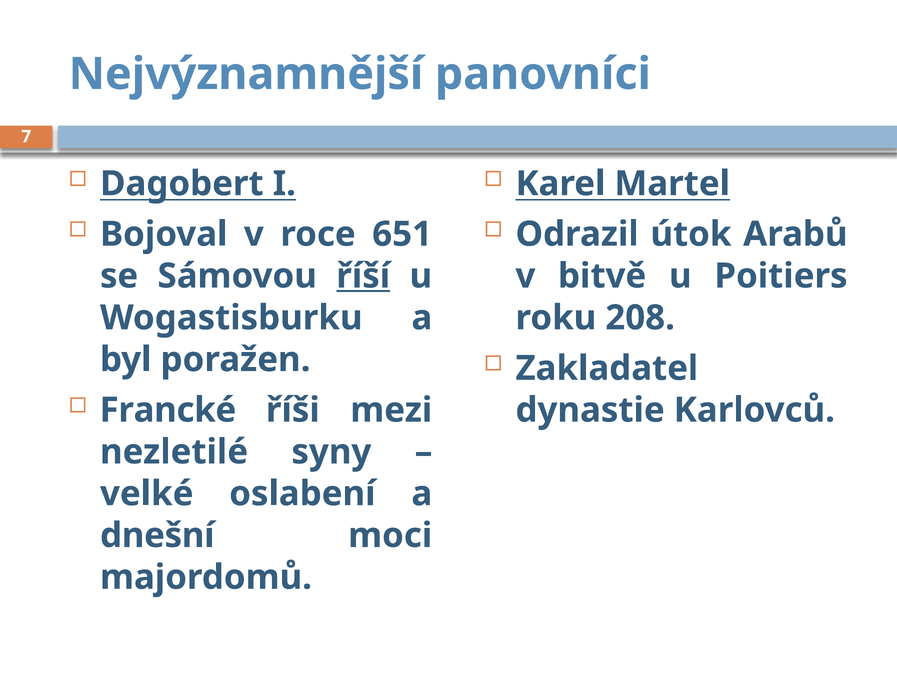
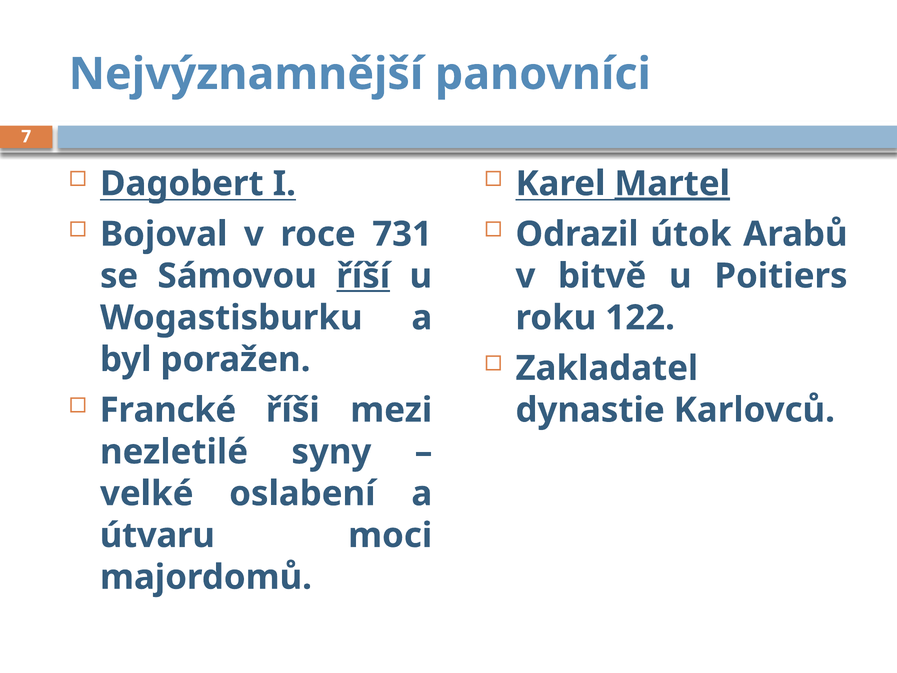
Martel underline: none -> present
651: 651 -> 731
208: 208 -> 122
dnešní: dnešní -> útvaru
